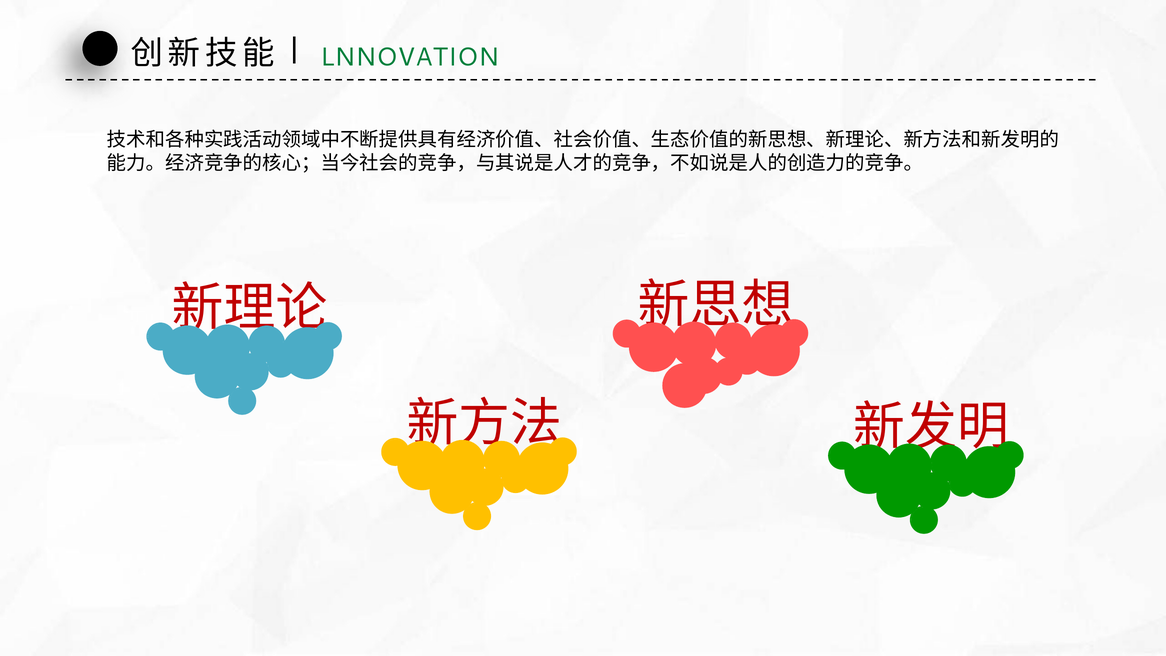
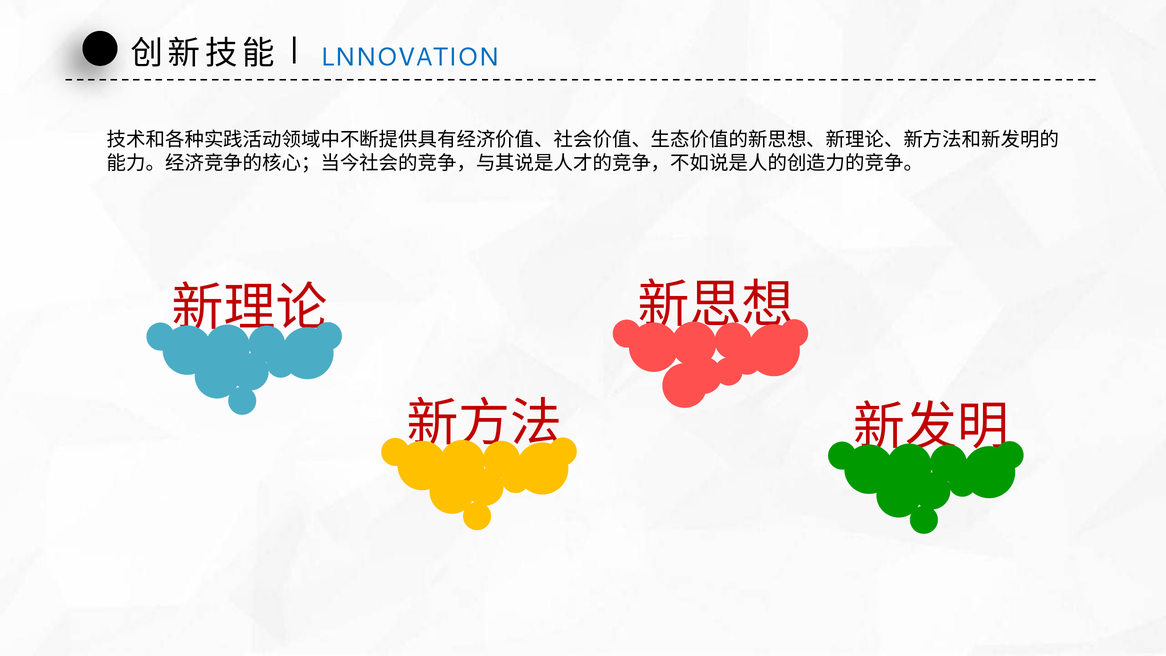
LNNOVATION colour: green -> blue
